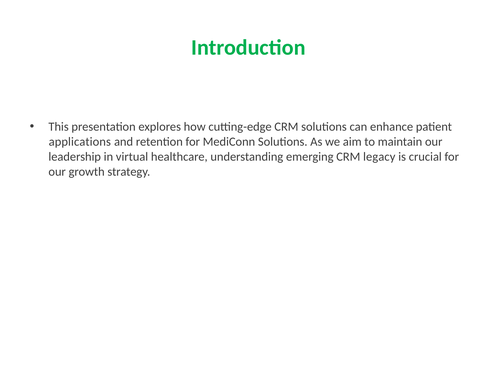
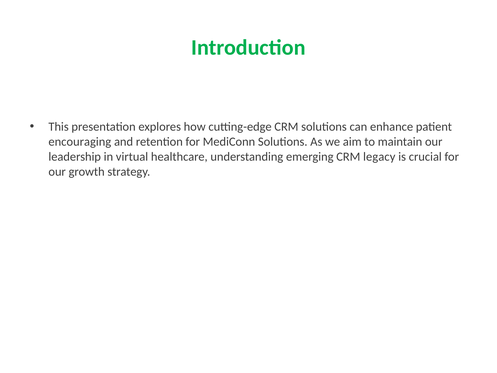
applications: applications -> encouraging
